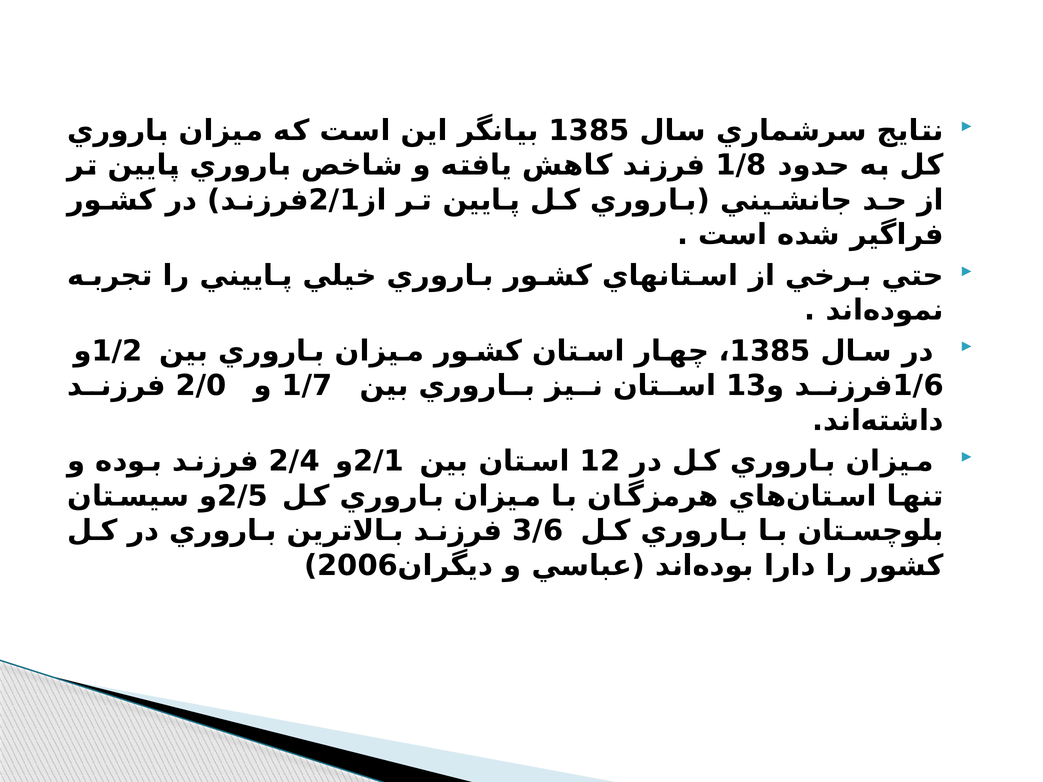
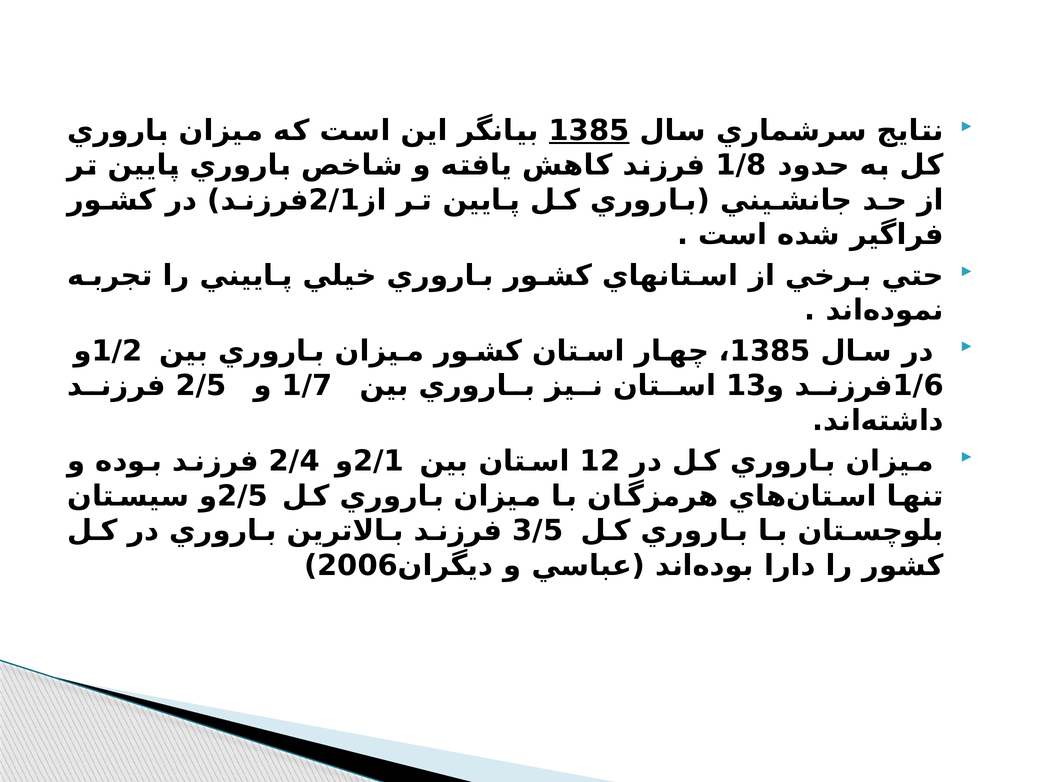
1385 at (589, 131) underline: none -> present
2/0 at (201, 386): 2/0 -> 2/5
3/6: 3/6 -> 3/5
